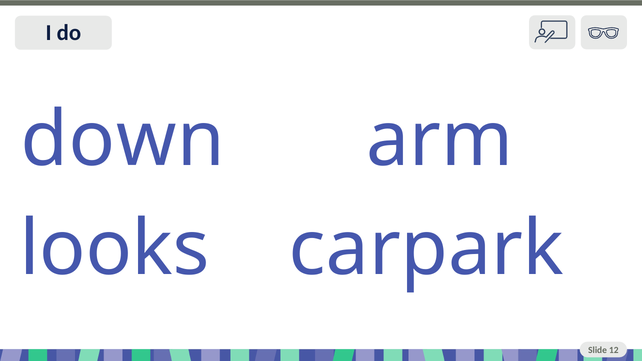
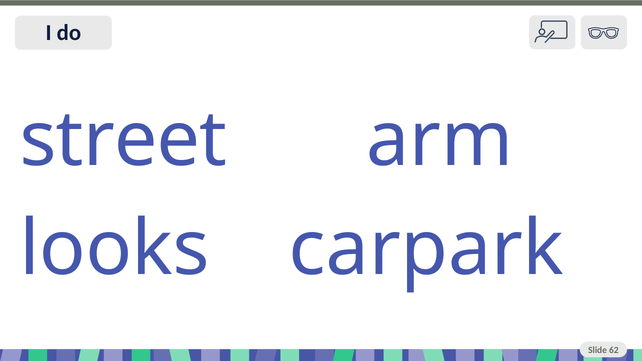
down: down -> street
12: 12 -> 62
